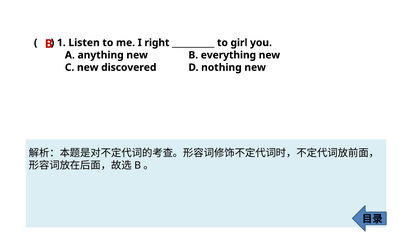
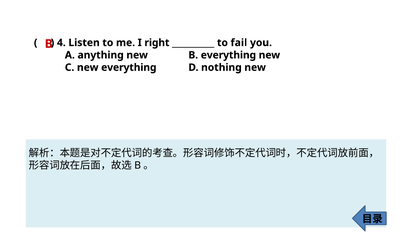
1: 1 -> 4
girl: girl -> fail
new discovered: discovered -> everything
